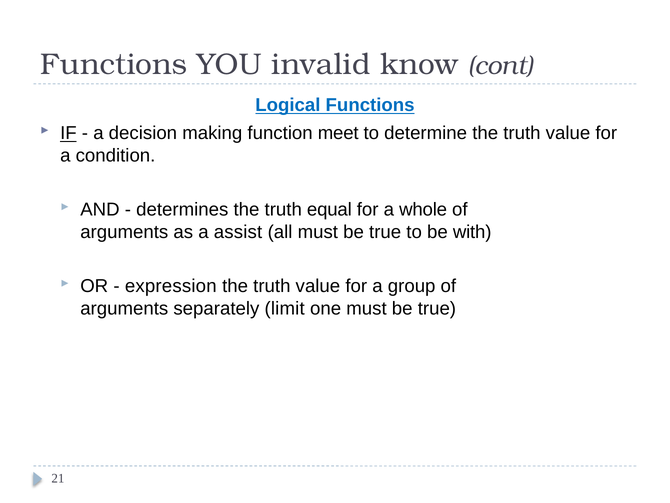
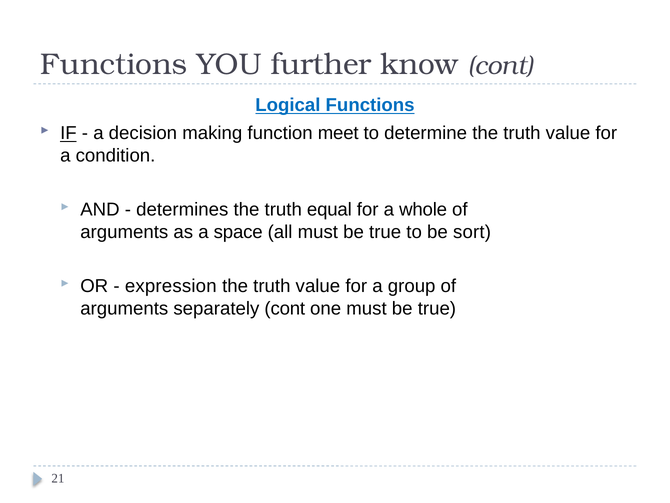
invalid: invalid -> further
assist: assist -> space
with: with -> sort
separately limit: limit -> cont
